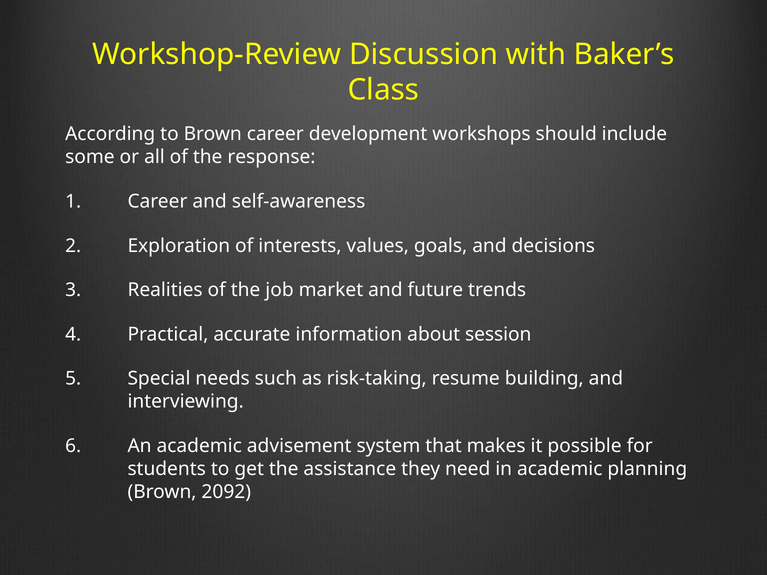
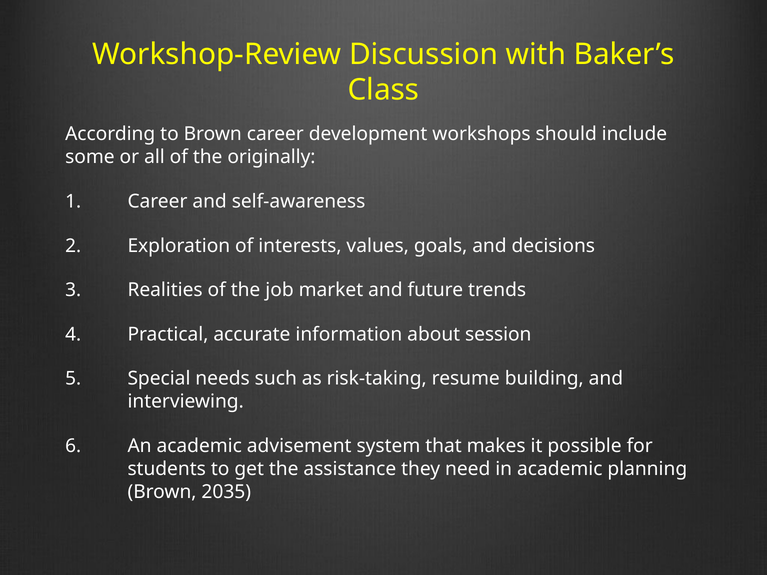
response: response -> originally
2092: 2092 -> 2035
